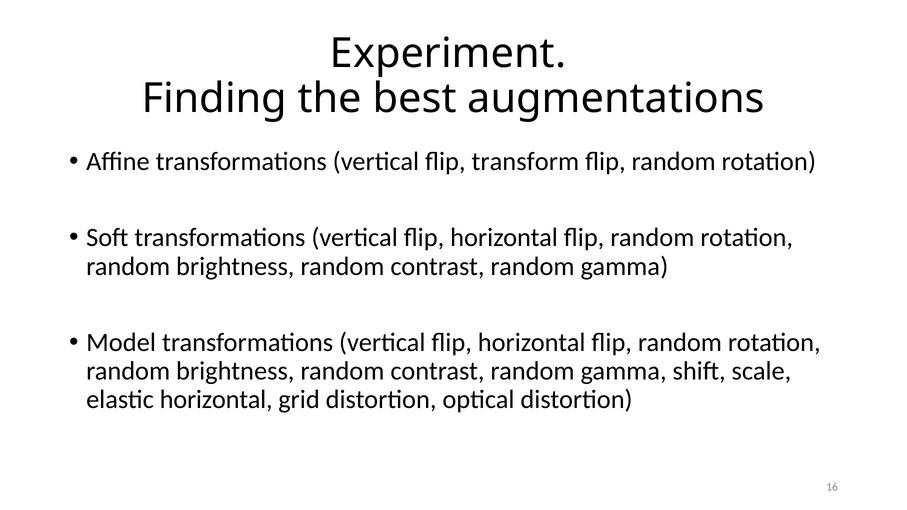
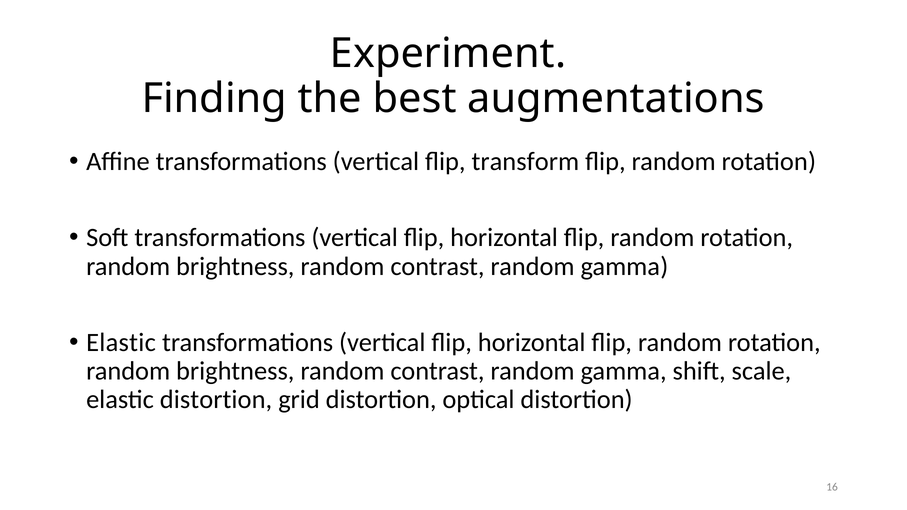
Model at (121, 342): Model -> Elastic
elastic horizontal: horizontal -> distortion
